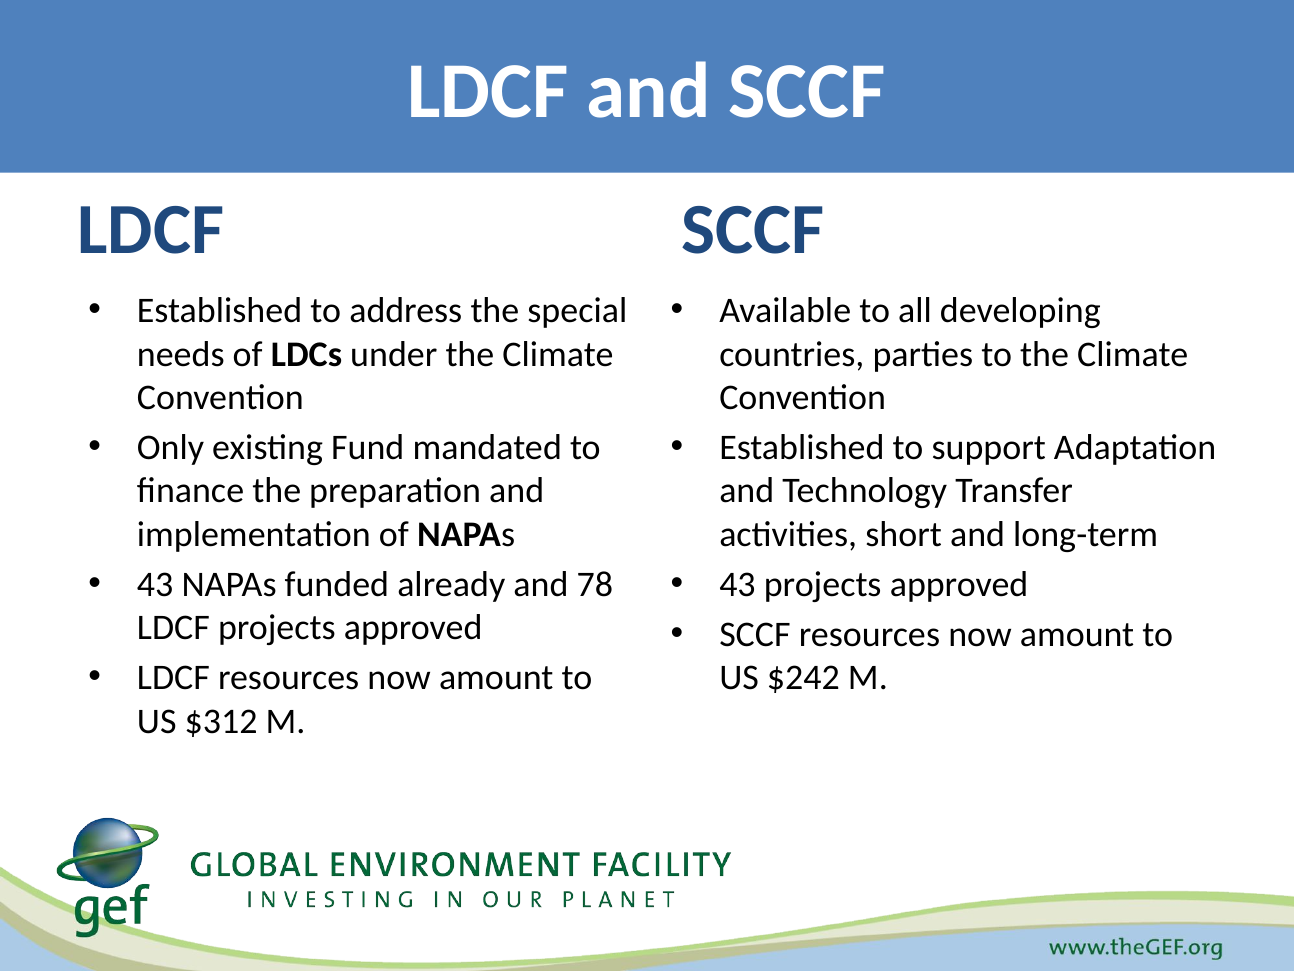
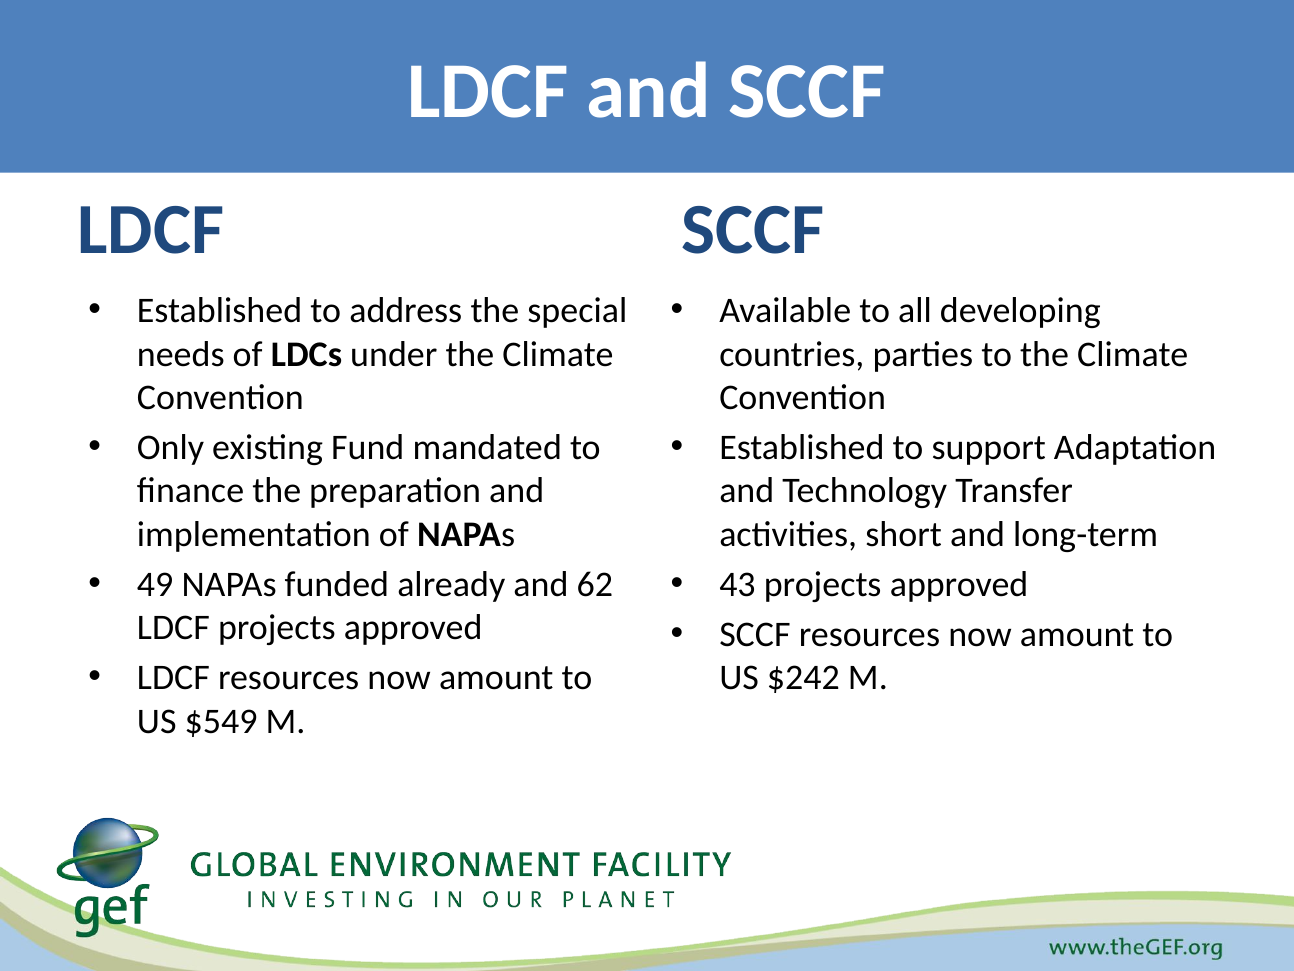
43 at (155, 584): 43 -> 49
78: 78 -> 62
$312: $312 -> $549
